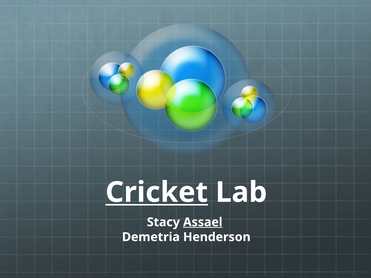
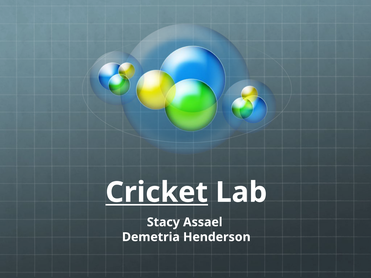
Assael underline: present -> none
